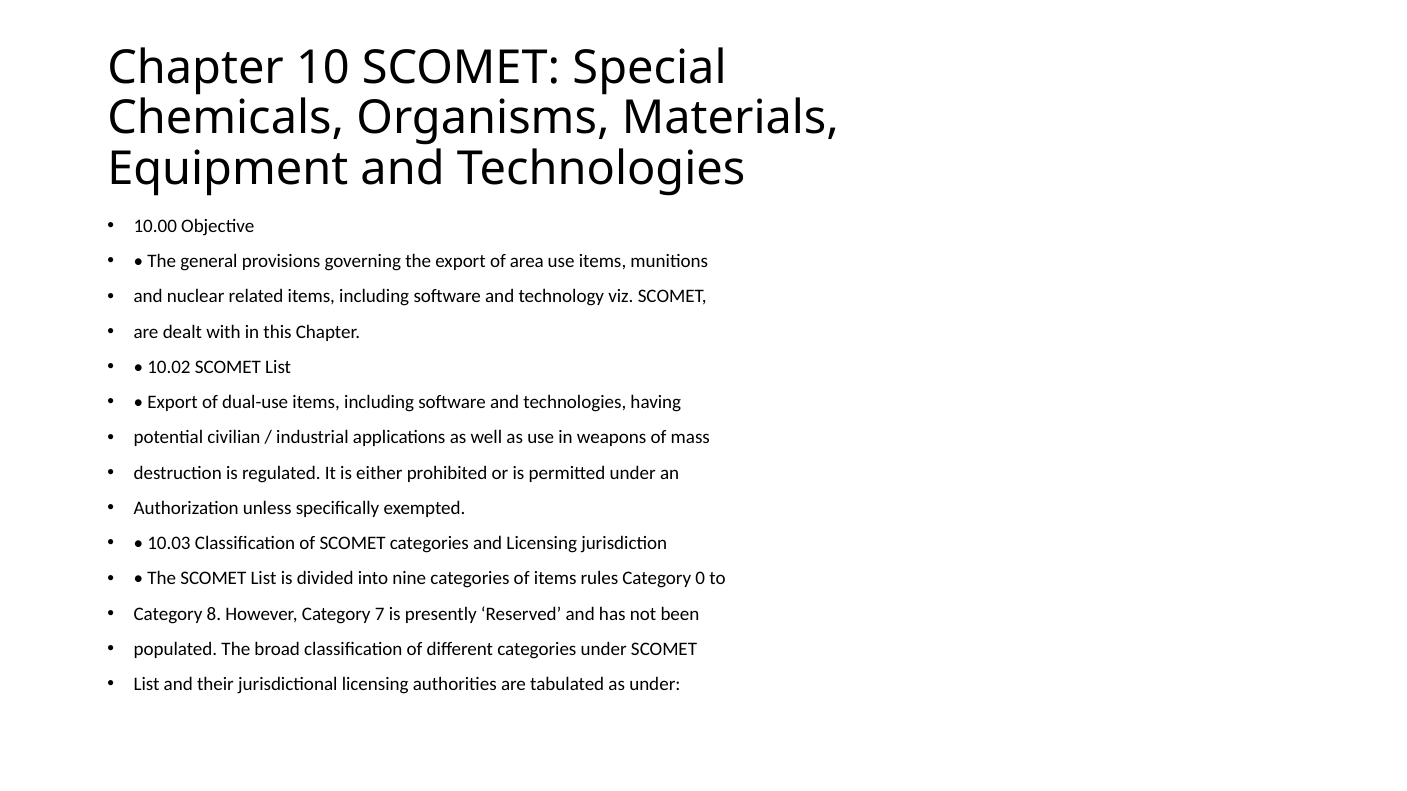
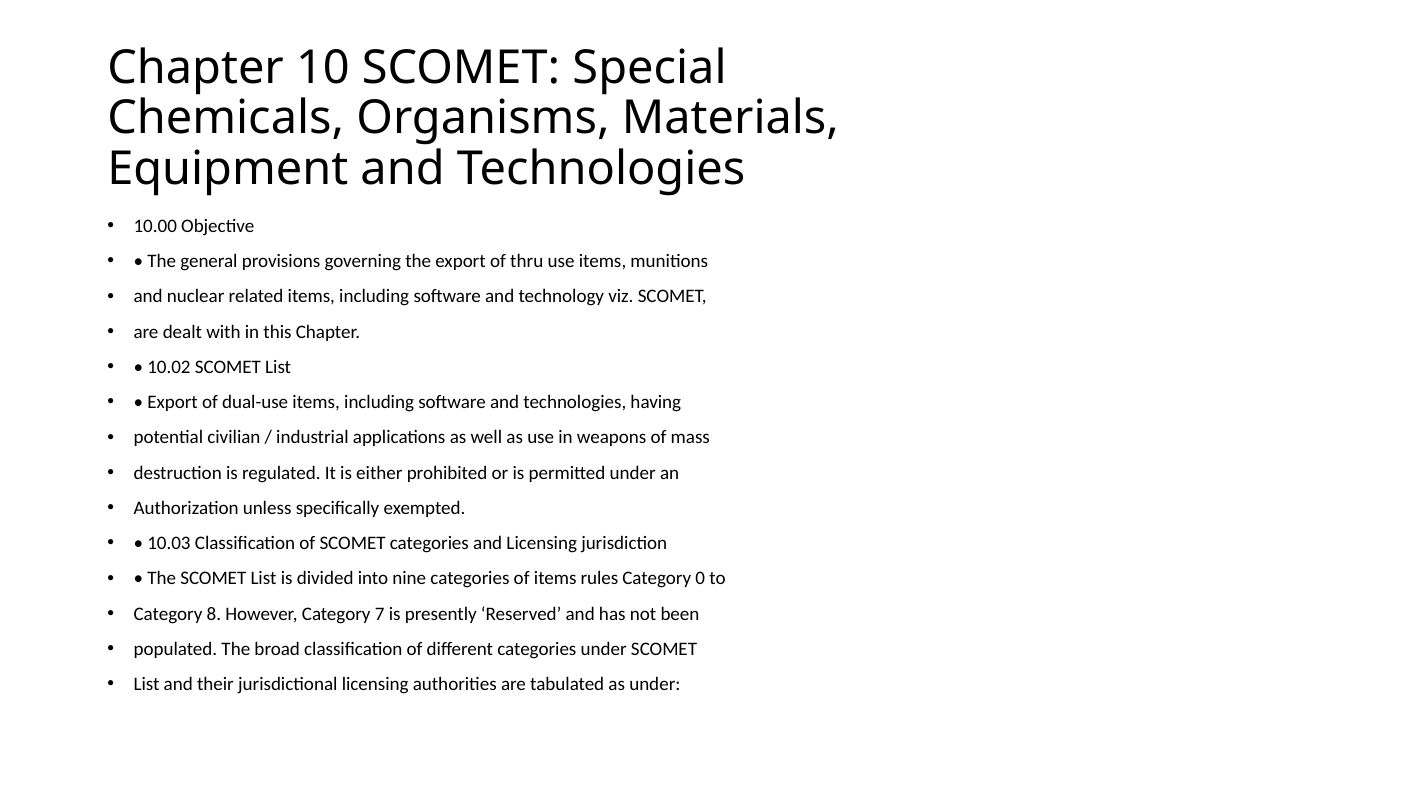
area: area -> thru
